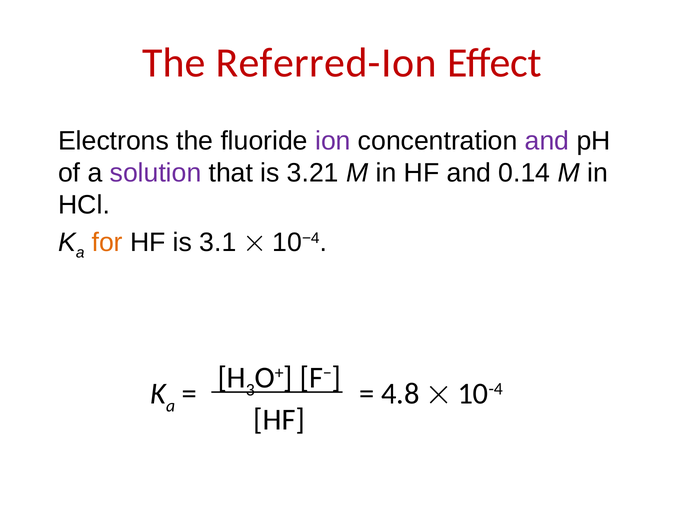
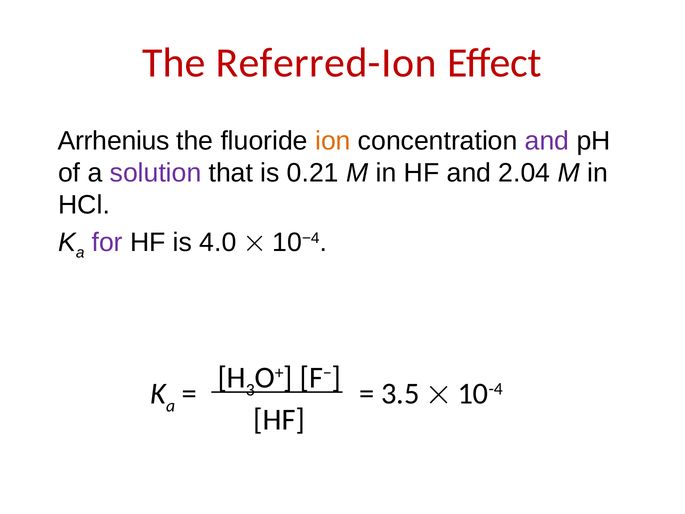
Electrons: Electrons -> Arrhenius
ion colour: purple -> orange
3.21: 3.21 -> 0.21
0.14: 0.14 -> 2.04
for colour: orange -> purple
3.1: 3.1 -> 4.0
4.8: 4.8 -> 3.5
